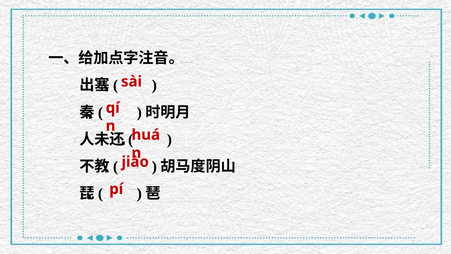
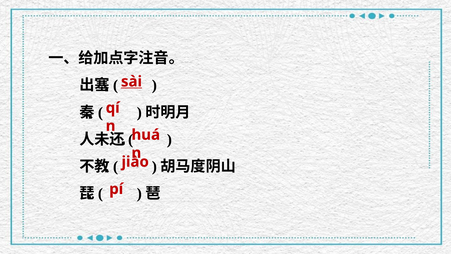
sài underline: none -> present
